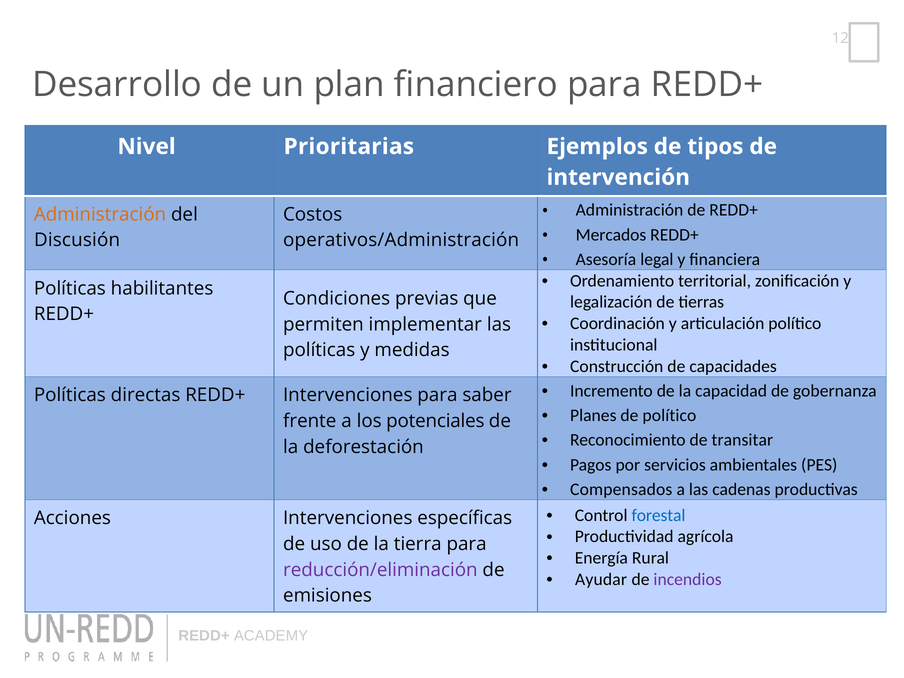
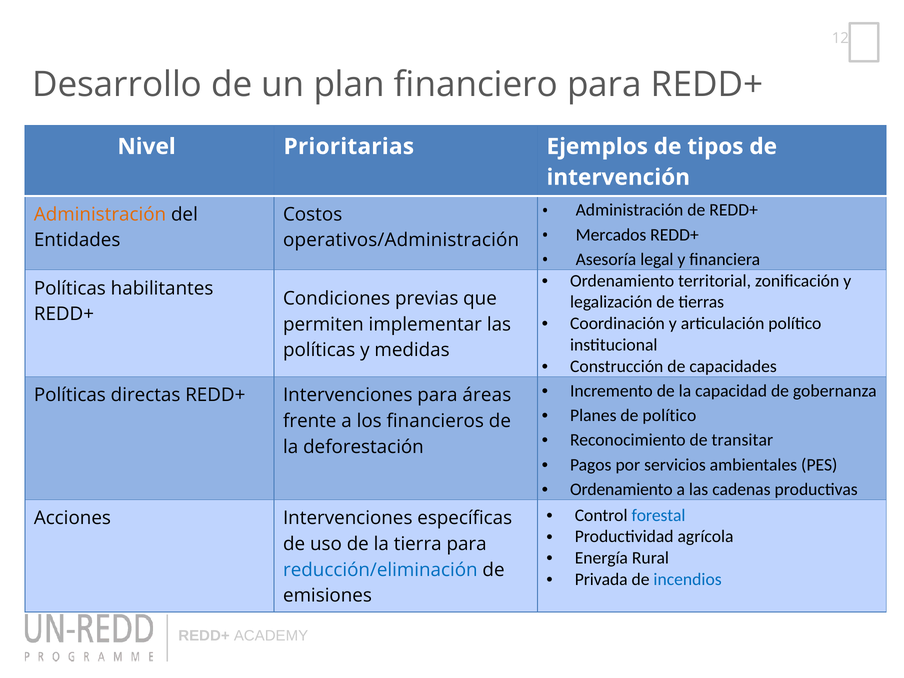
Discusión: Discusión -> Entidades
saber: saber -> áreas
potenciales: potenciales -> financieros
Compensados at (621, 489): Compensados -> Ordenamiento
reducción/eliminación colour: purple -> blue
Ayudar: Ayudar -> Privada
incendios colour: purple -> blue
